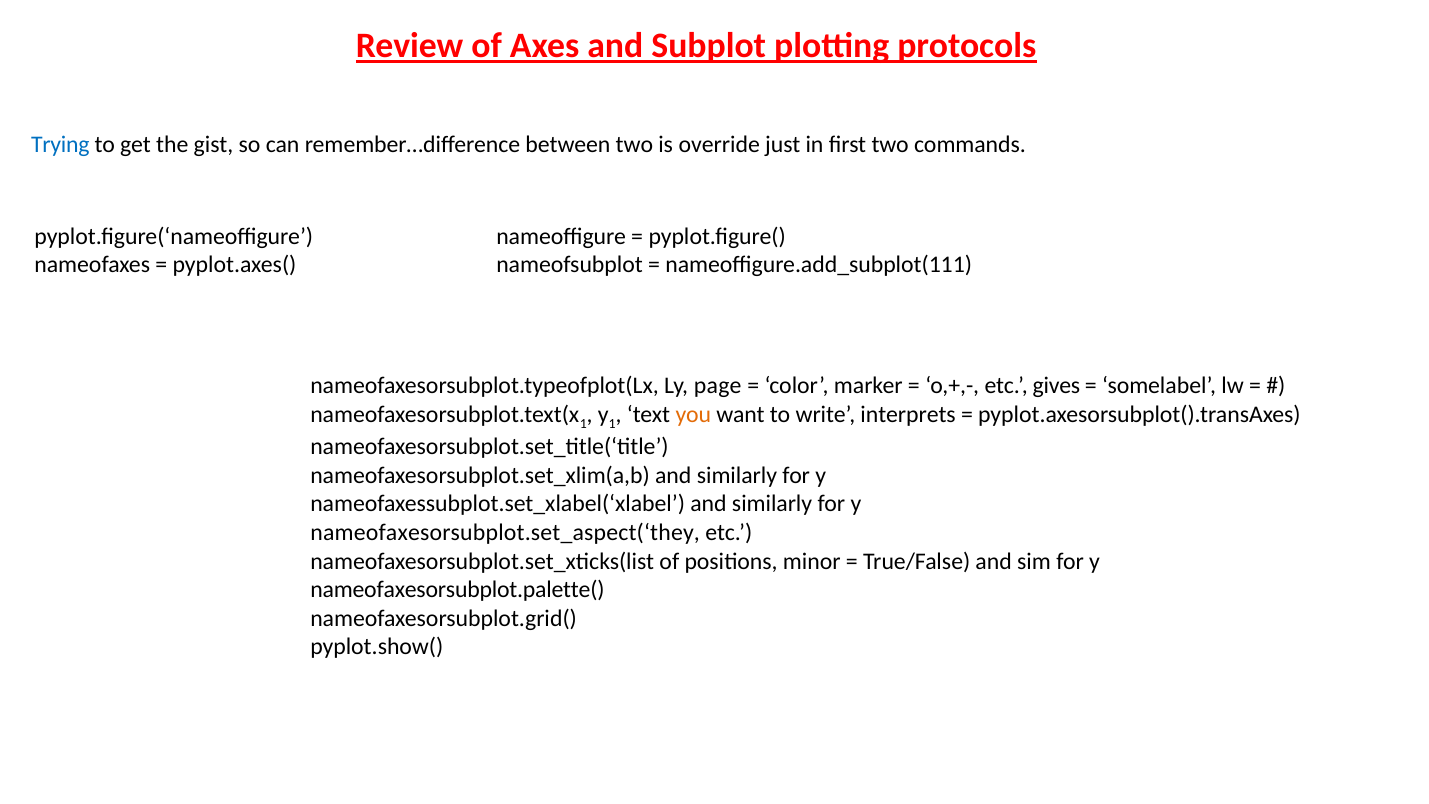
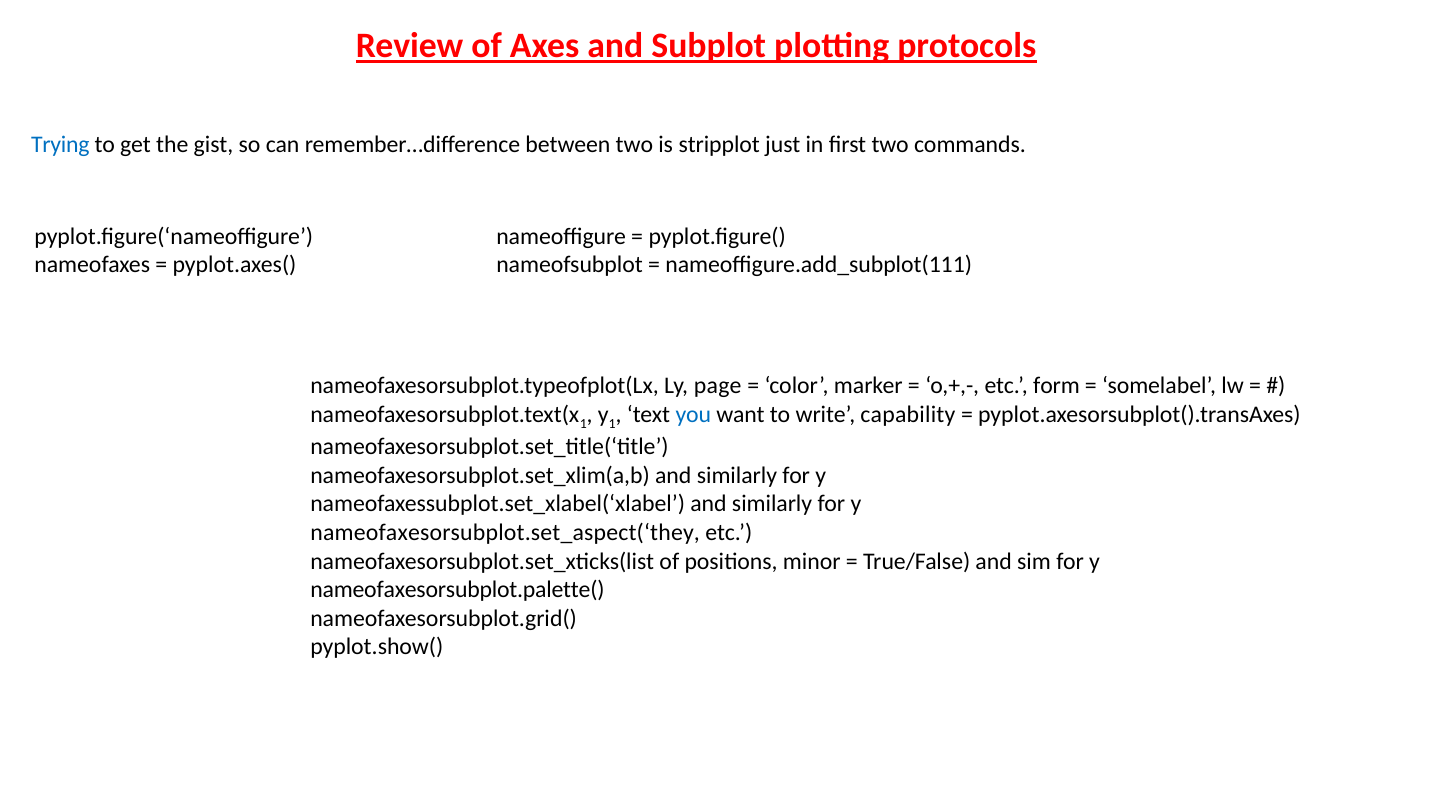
override: override -> stripplot
gives: gives -> form
you colour: orange -> blue
interprets: interprets -> capability
